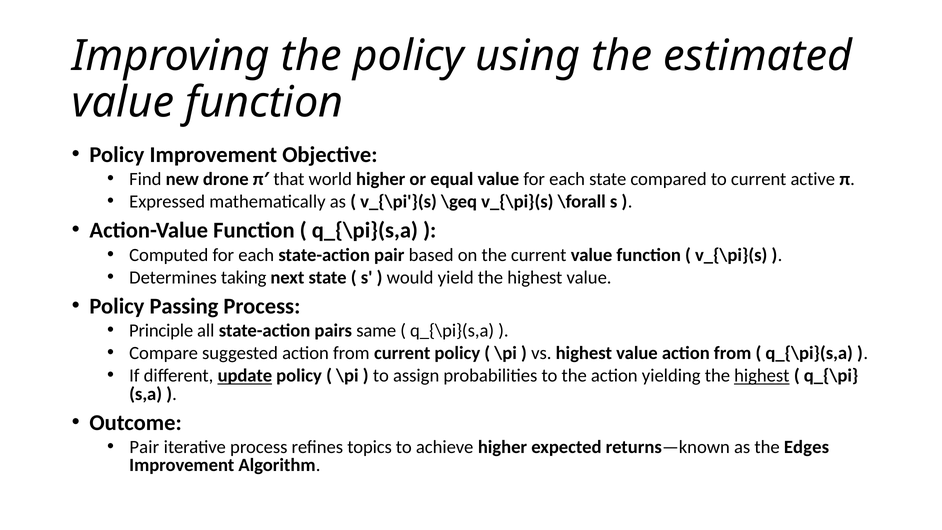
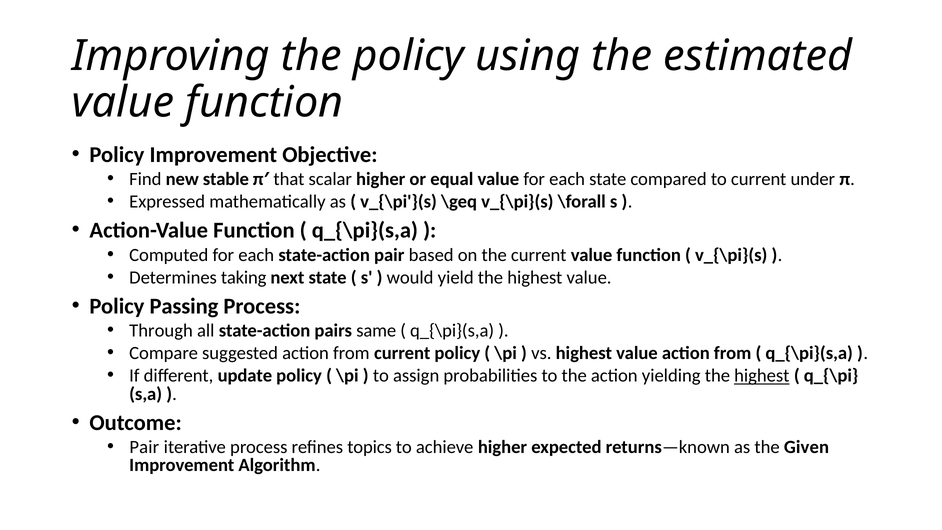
drone: drone -> stable
world: world -> scalar
active: active -> under
Principle: Principle -> Through
update underline: present -> none
Edges: Edges -> Given
